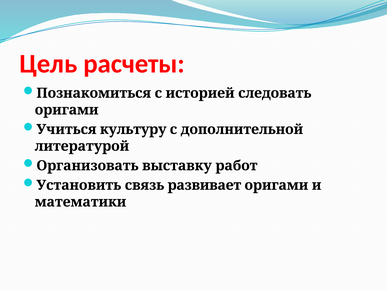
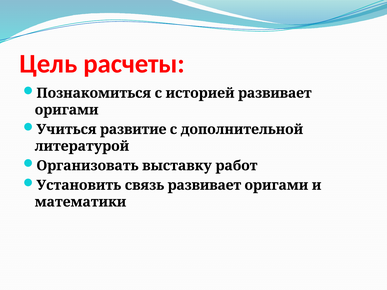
историей следовать: следовать -> развивает
культуру: культуру -> развитие
